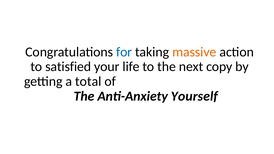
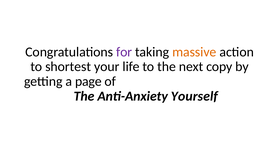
for colour: blue -> purple
satisfied: satisfied -> shortest
total: total -> page
